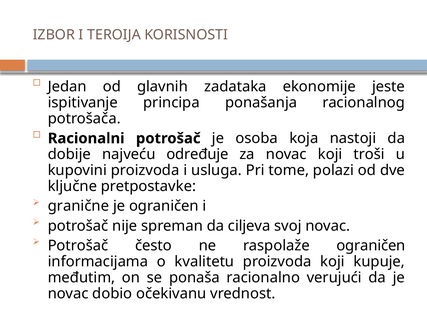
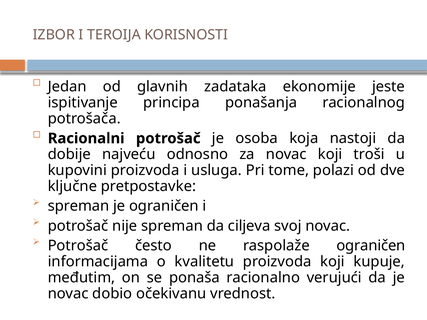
određuje: određuje -> odnosno
granične at (78, 206): granične -> spreman
